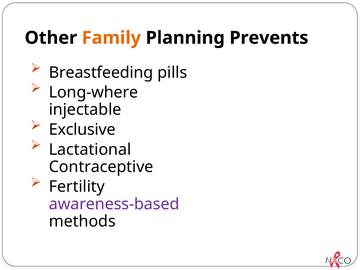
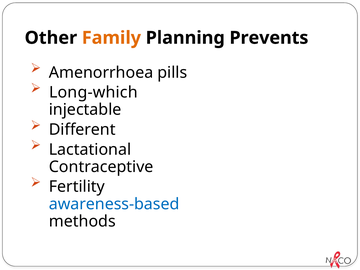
Breastfeeding: Breastfeeding -> Amenorrhoea
Long-where: Long-where -> Long-which
Exclusive: Exclusive -> Different
awareness-based colour: purple -> blue
